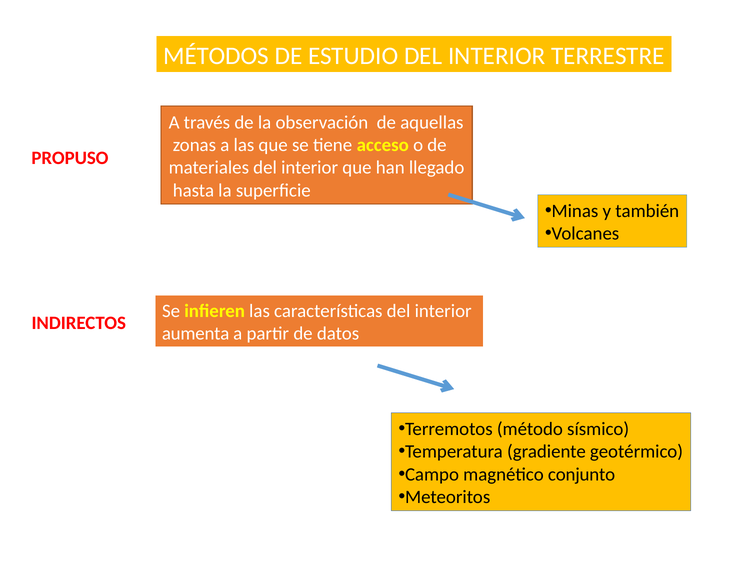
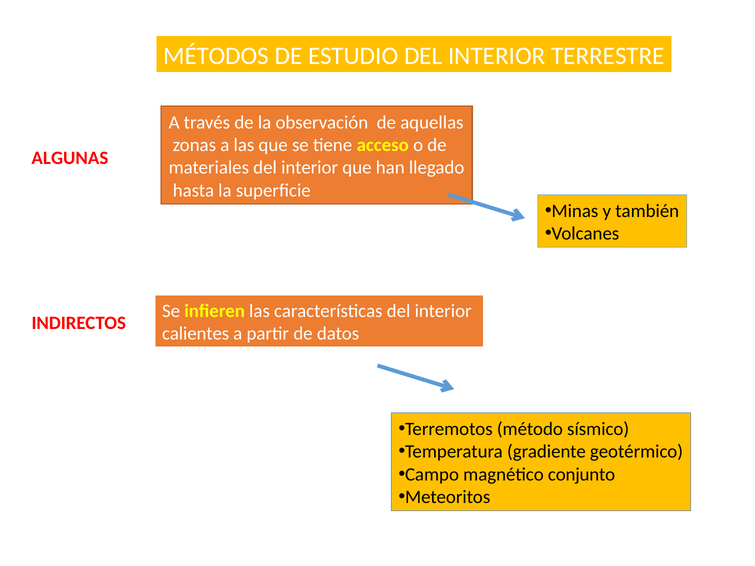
PROPUSO: PROPUSO -> ALGUNAS
aumenta: aumenta -> calientes
